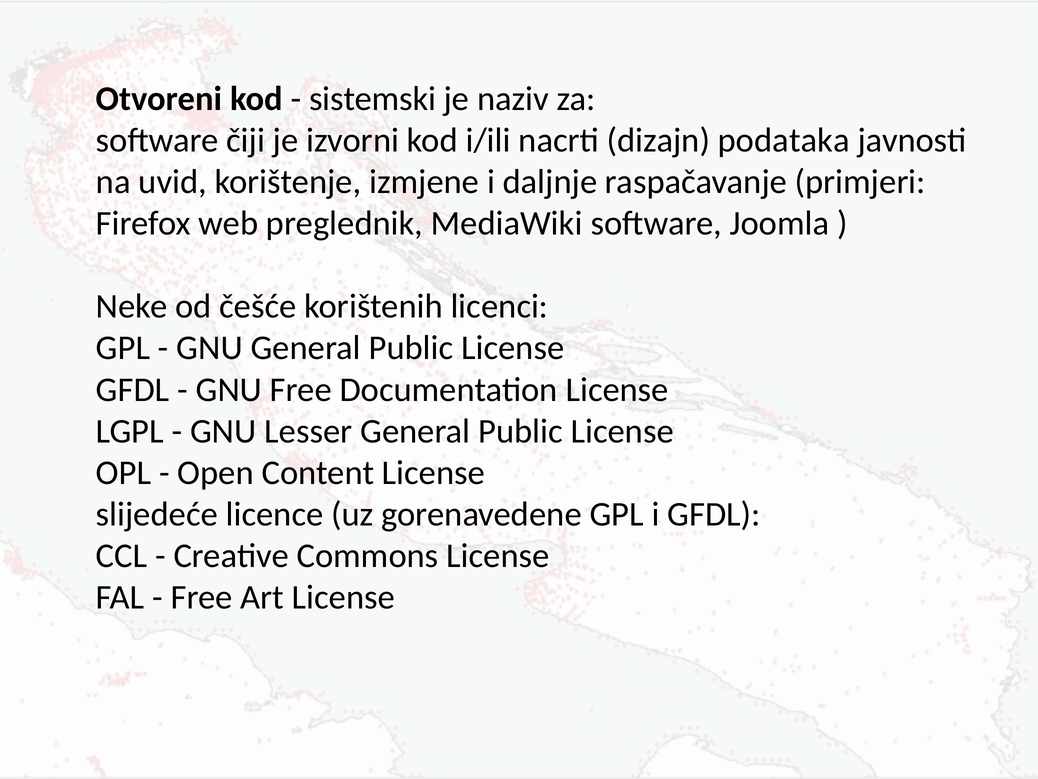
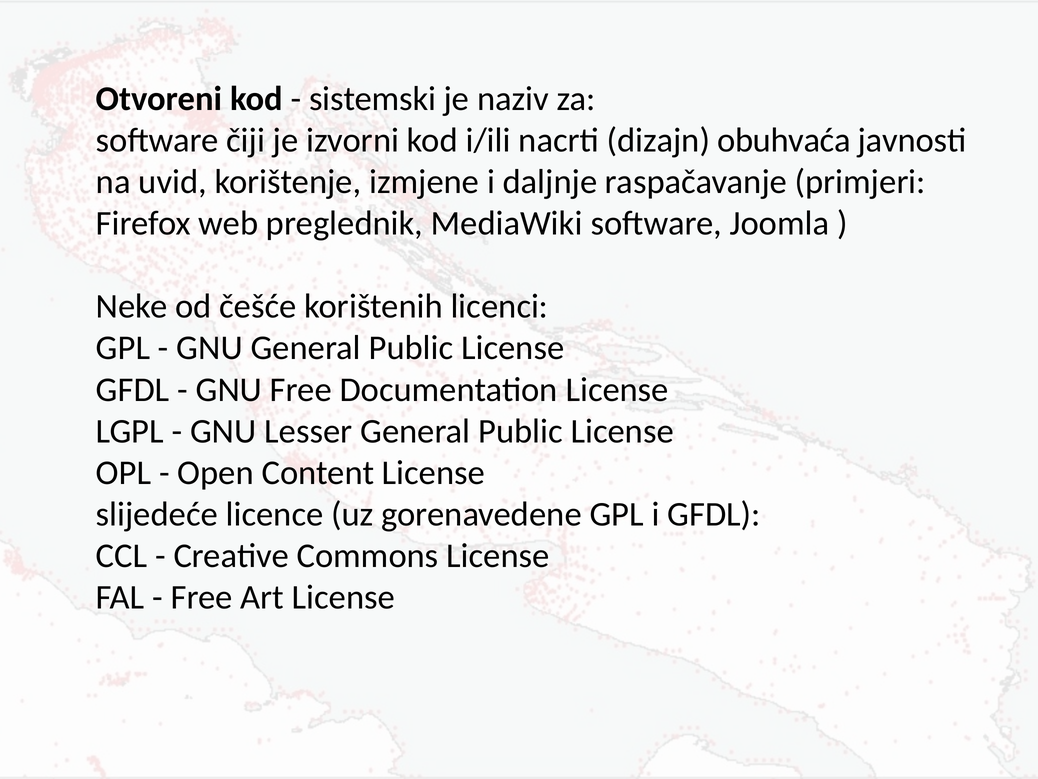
podataka: podataka -> obuhvaća
